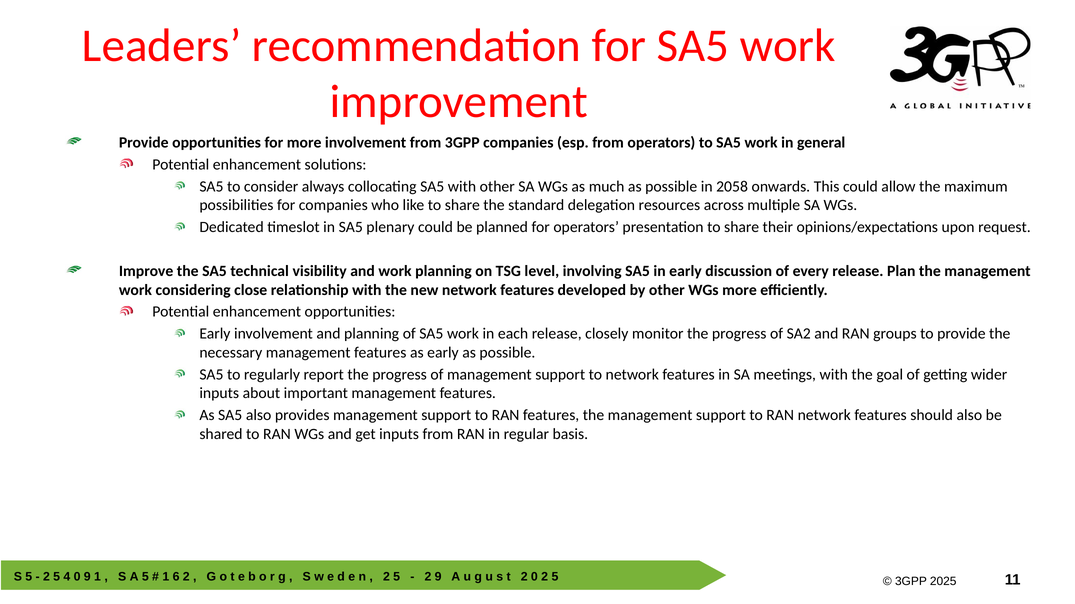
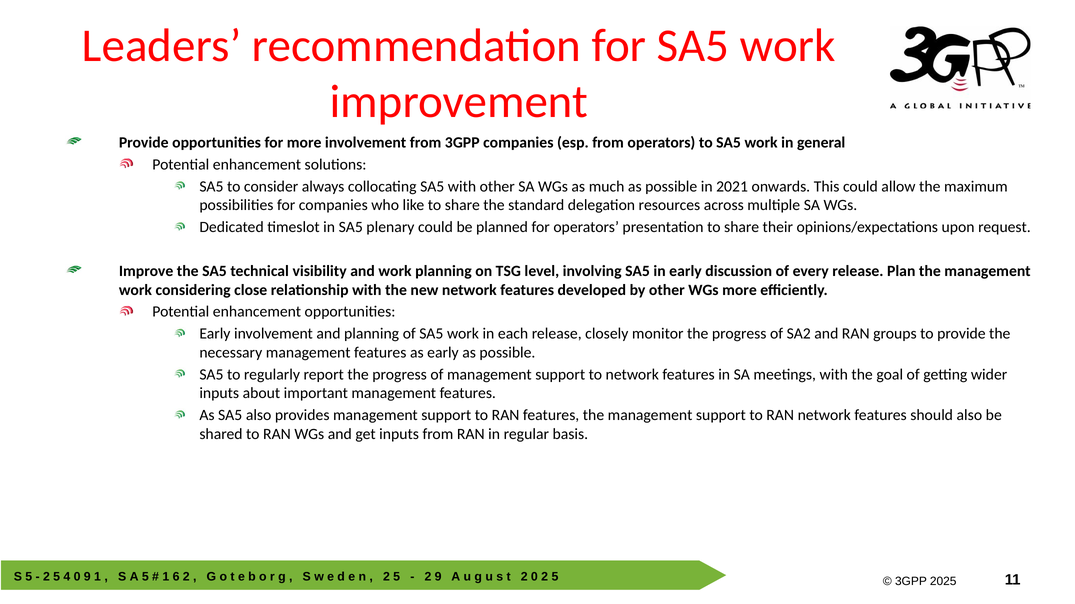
2058: 2058 -> 2021
